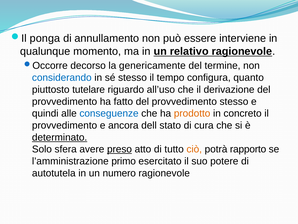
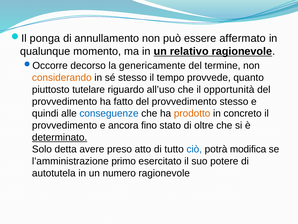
interviene: interviene -> affermato
considerando colour: blue -> orange
configura: configura -> provvede
derivazione: derivazione -> opportunità
dell: dell -> fino
cura: cura -> oltre
sfera: sfera -> detta
preso underline: present -> none
ciò colour: orange -> blue
rapporto: rapporto -> modifica
